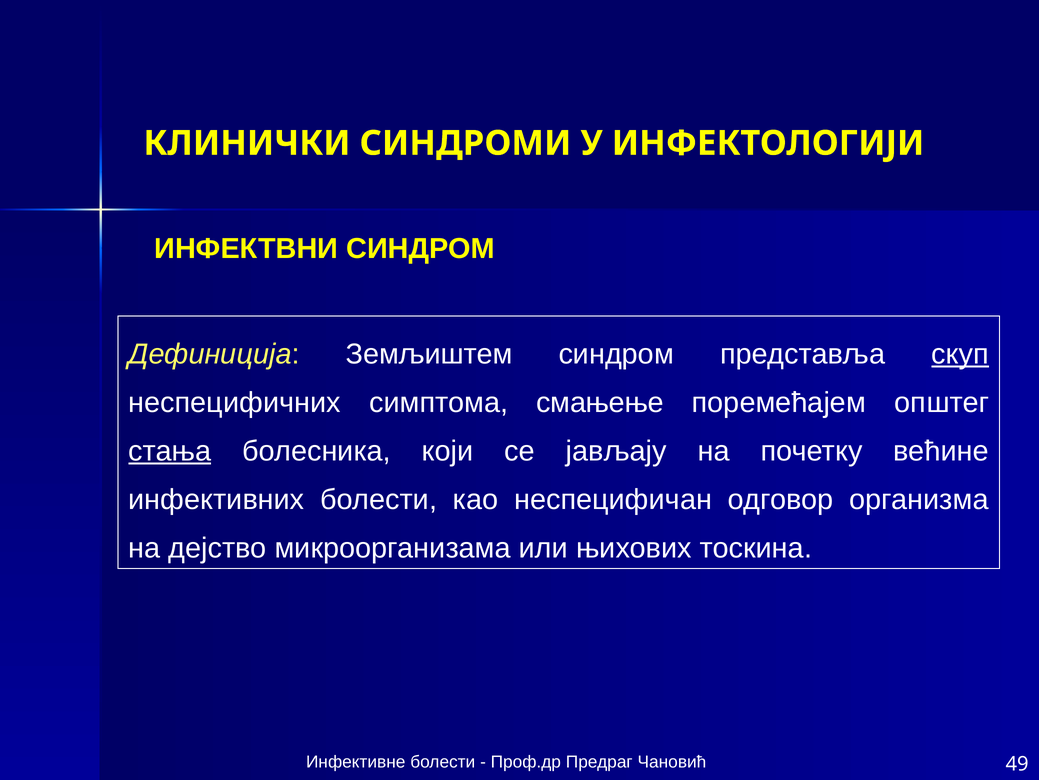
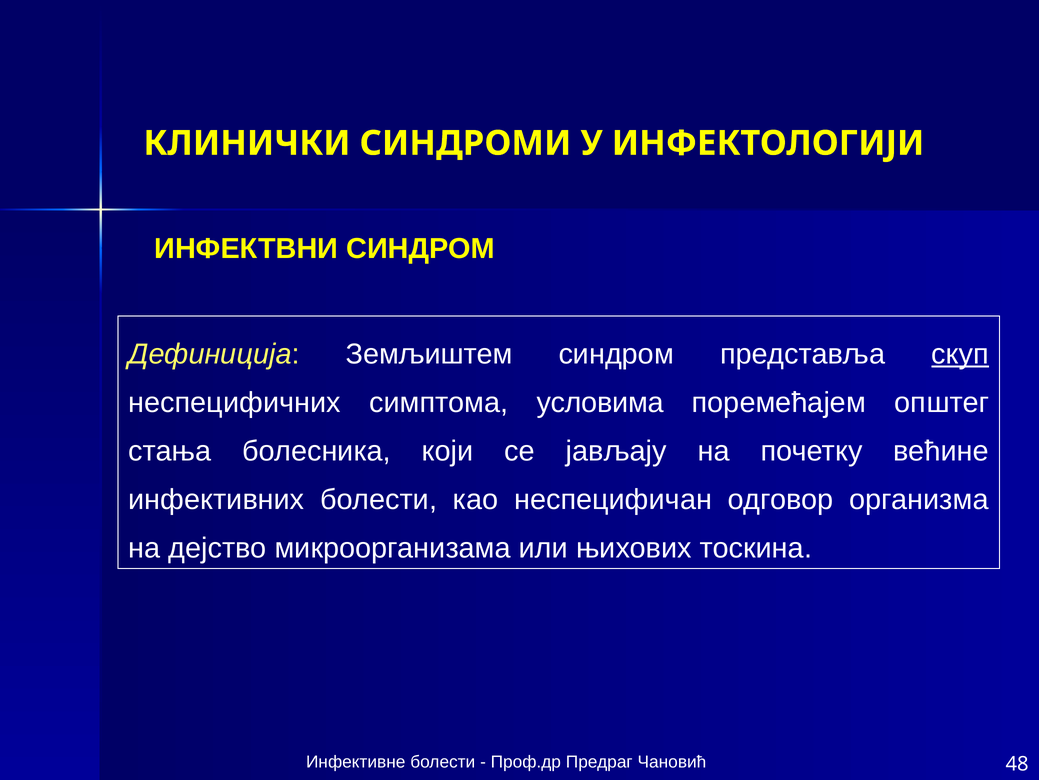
смањење: смањење -> условима
стања underline: present -> none
49: 49 -> 48
